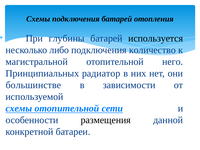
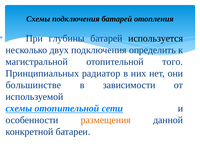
либо: либо -> двух
количество: количество -> определить
него: него -> того
размещения colour: black -> orange
